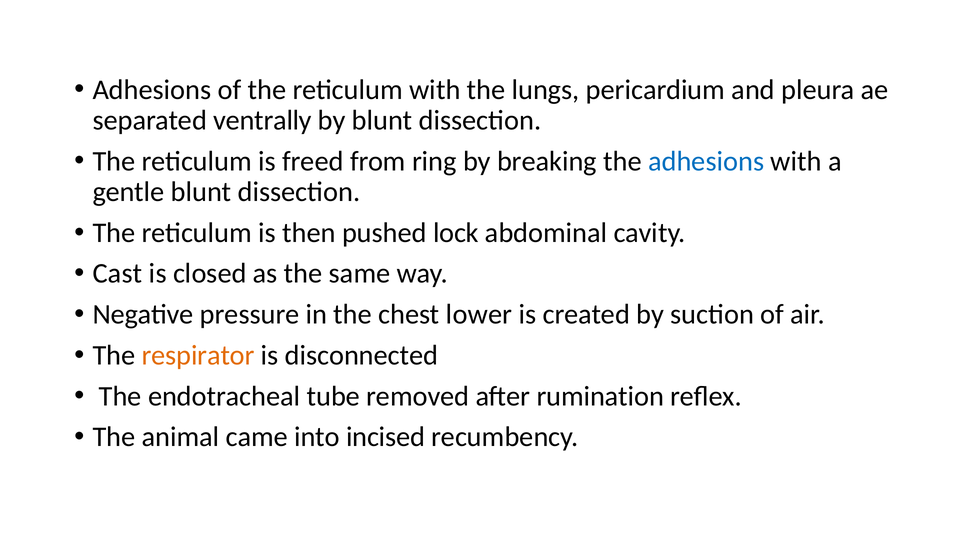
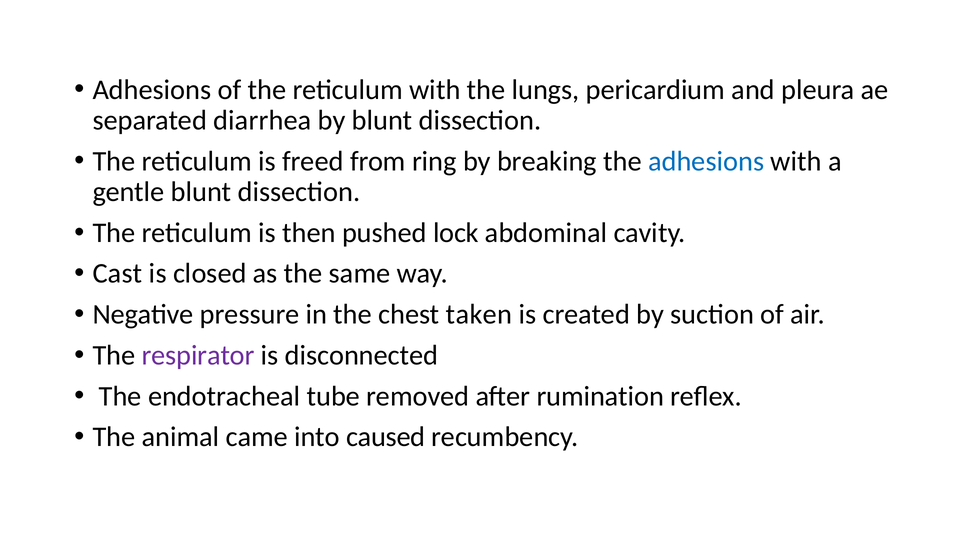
ventrally: ventrally -> diarrhea
lower: lower -> taken
respirator colour: orange -> purple
incised: incised -> caused
